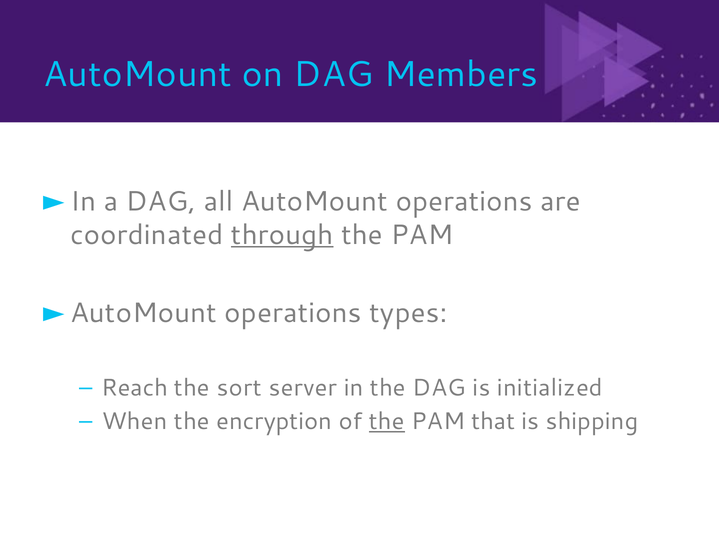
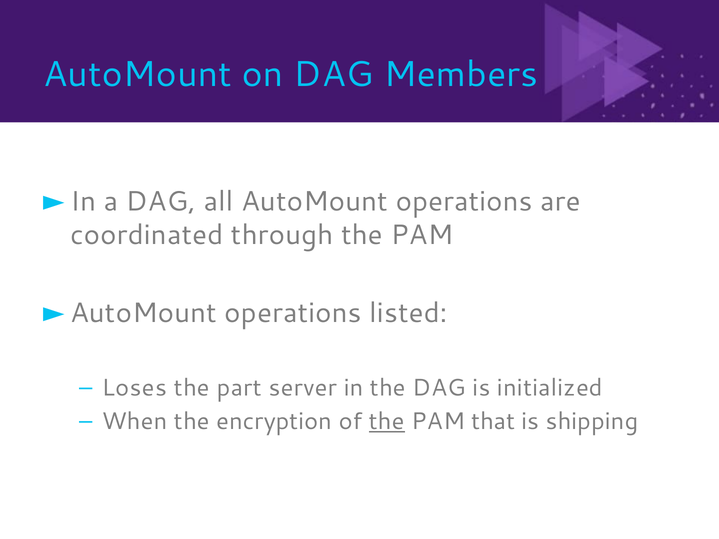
through underline: present -> none
types: types -> listed
Reach: Reach -> Loses
sort: sort -> part
